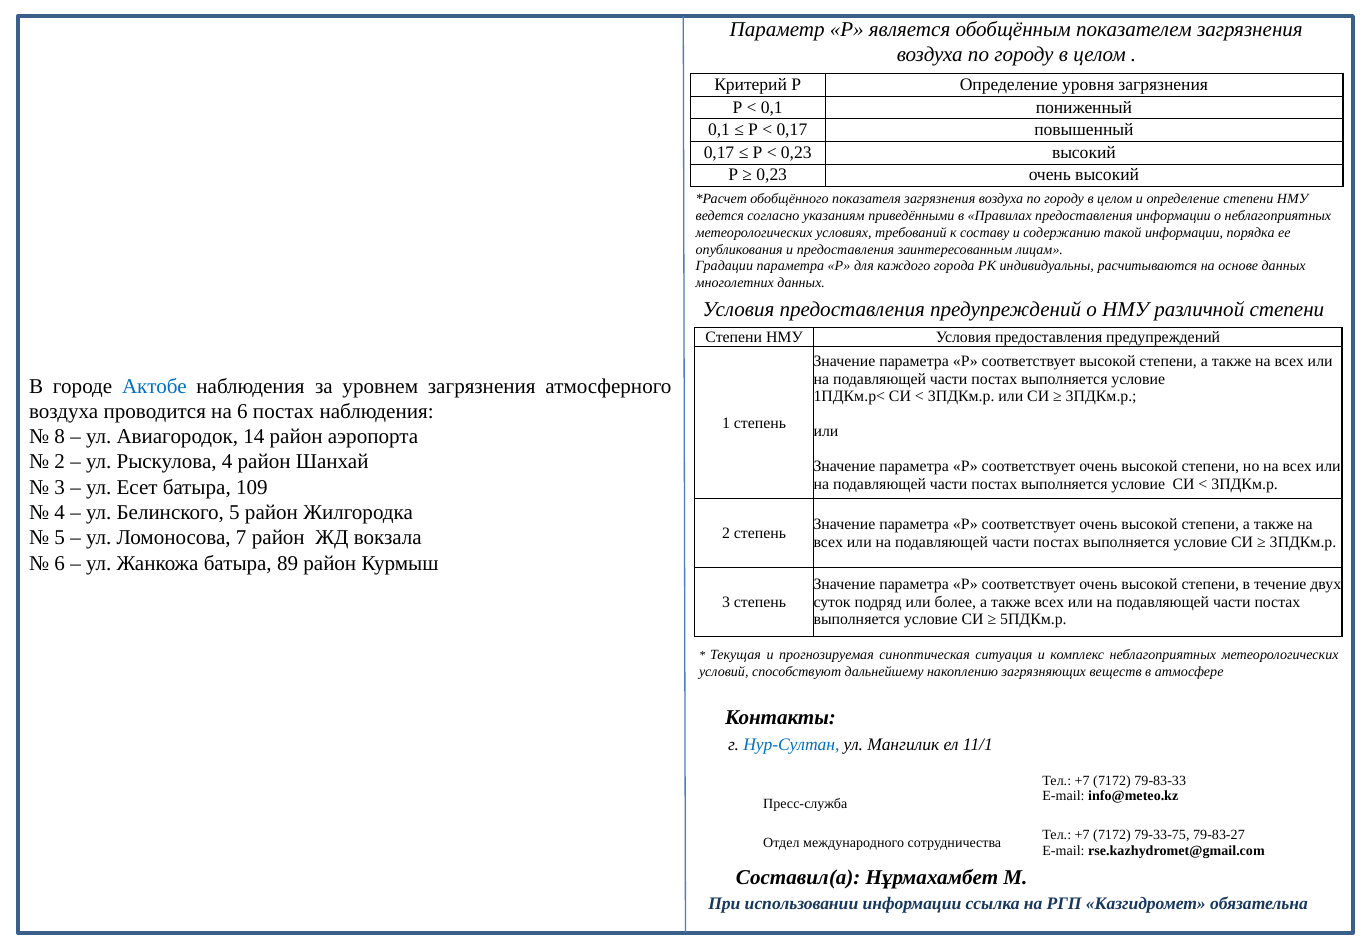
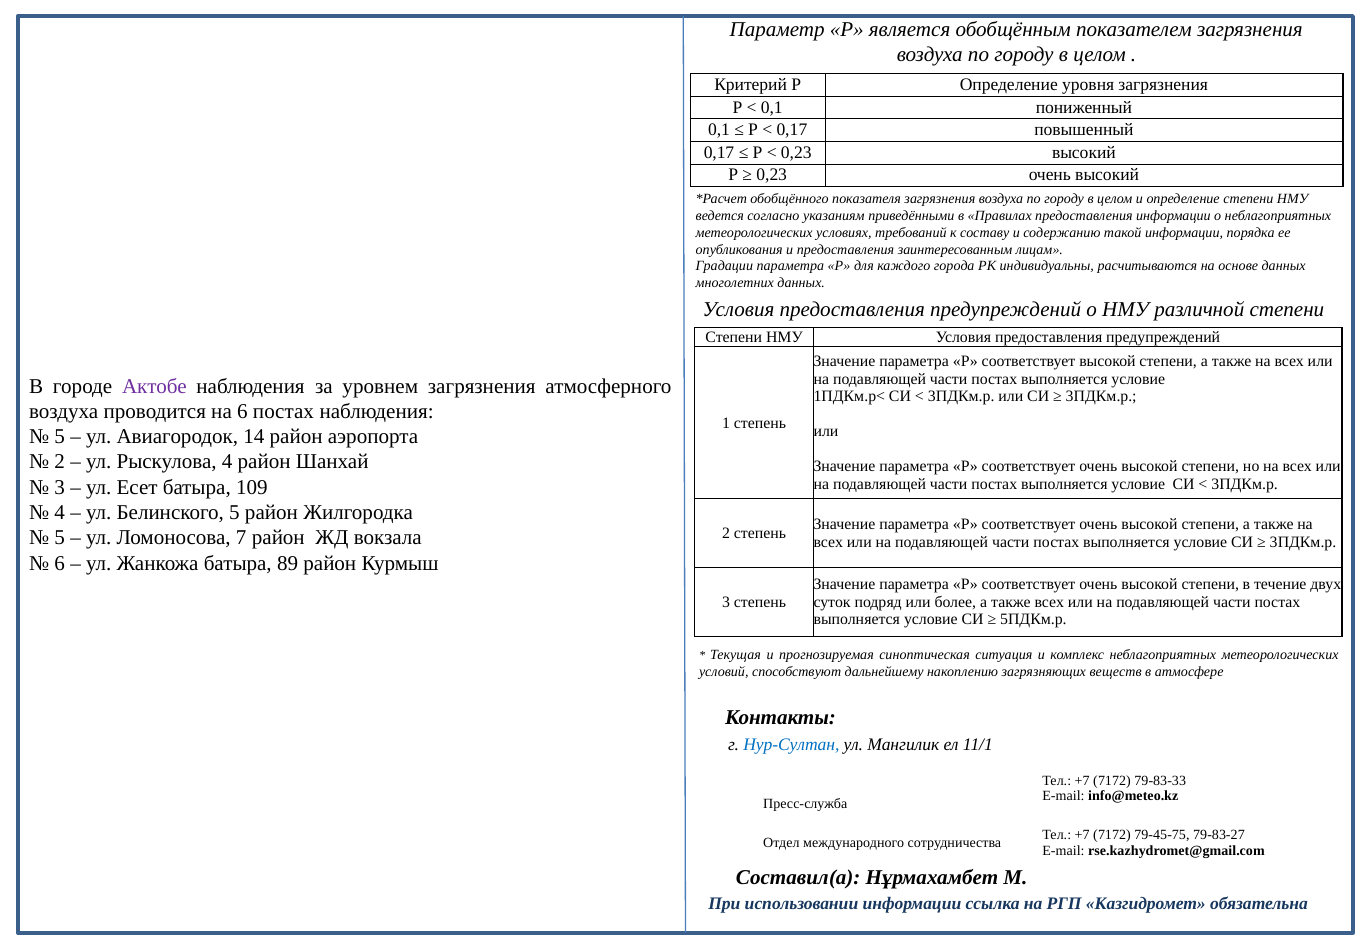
Актобе colour: blue -> purple
8 at (60, 437): 8 -> 5
79-33-75: 79-33-75 -> 79-45-75
